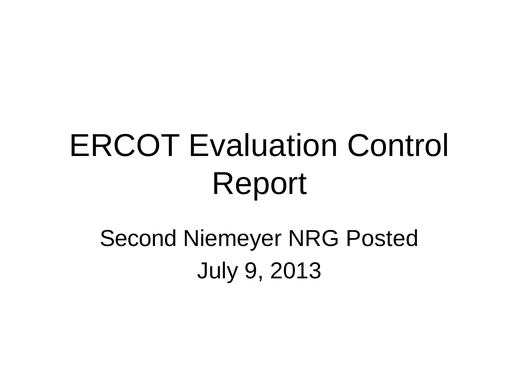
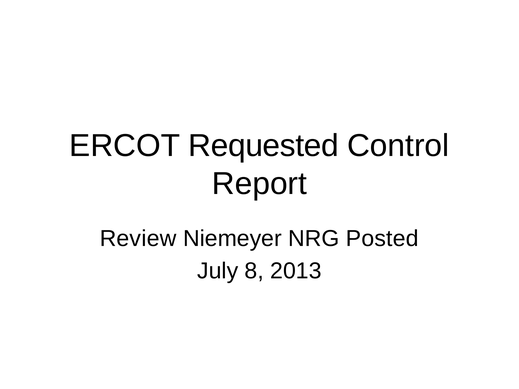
Evaluation: Evaluation -> Requested
Second: Second -> Review
9: 9 -> 8
